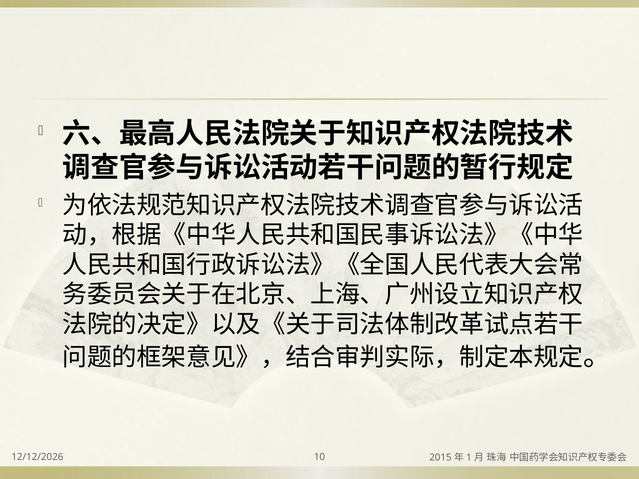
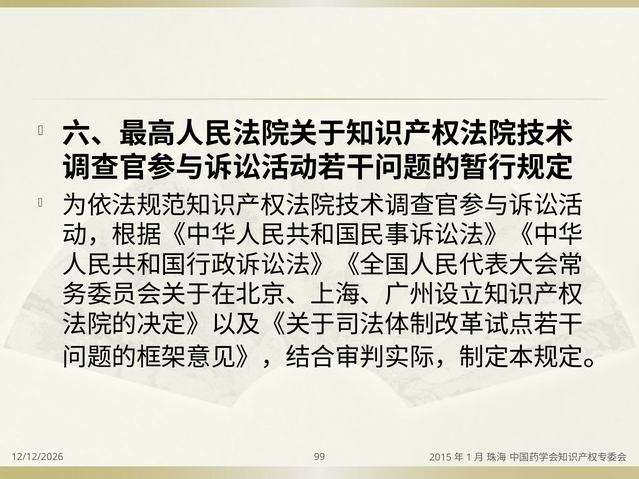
10: 10 -> 99
